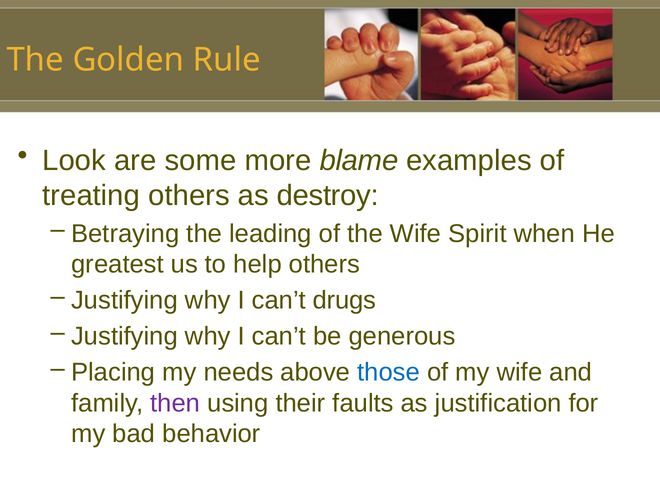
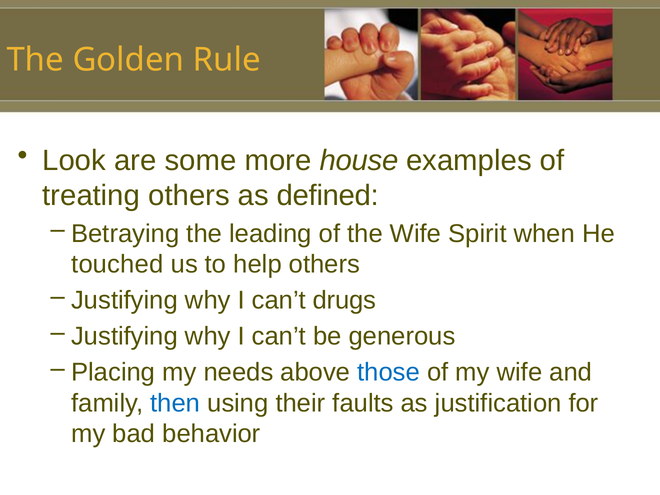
blame: blame -> house
destroy: destroy -> defined
greatest: greatest -> touched
then colour: purple -> blue
